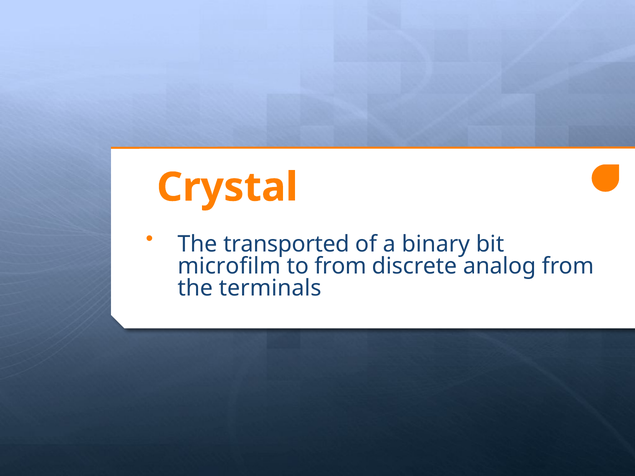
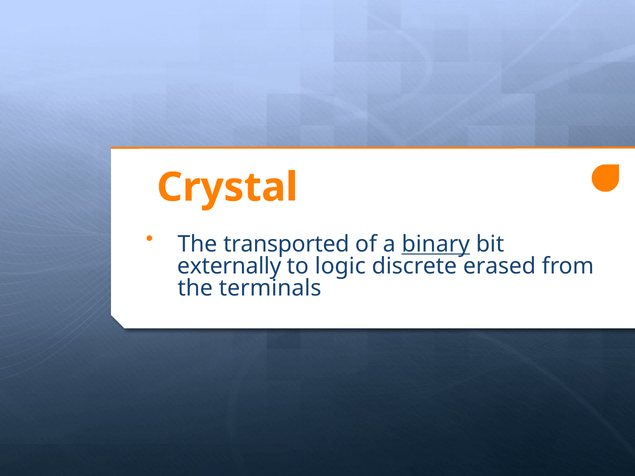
binary underline: none -> present
microfilm: microfilm -> externally
to from: from -> logic
analog: analog -> erased
